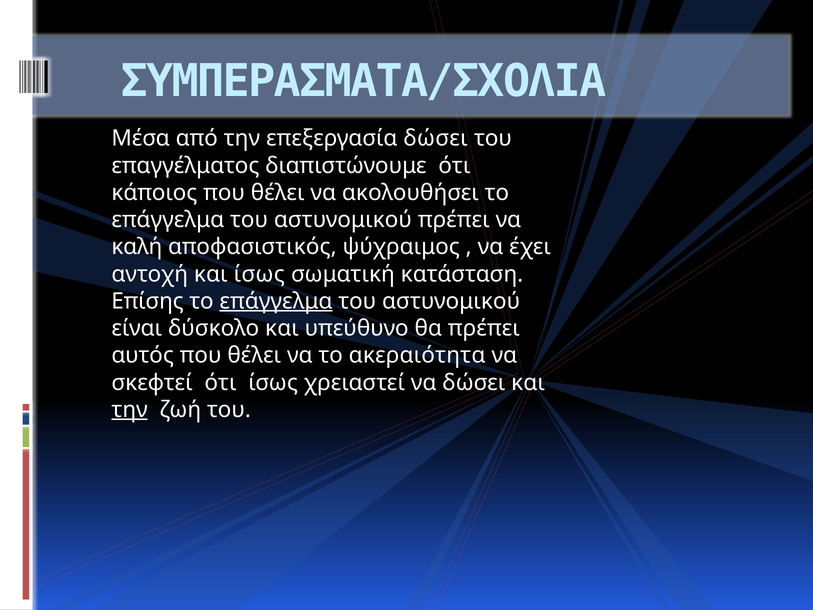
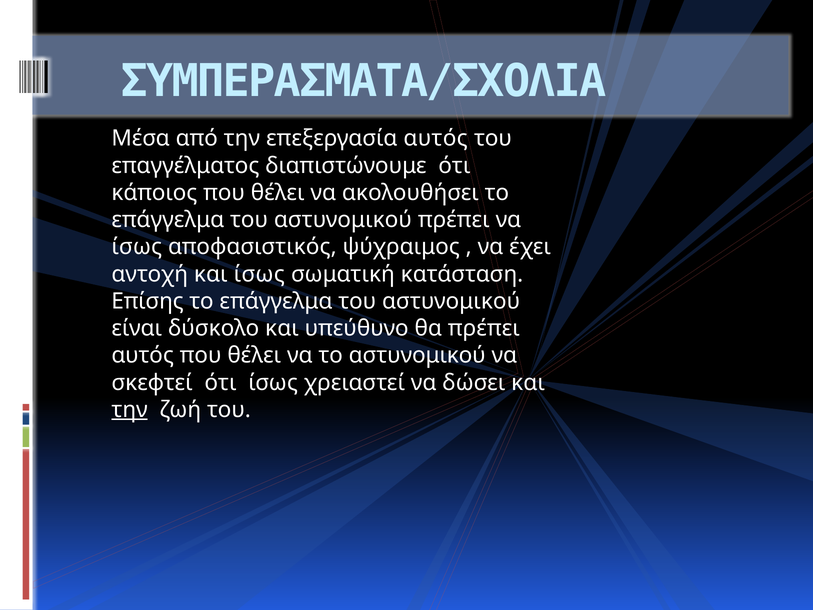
επεξεργασία δώσει: δώσει -> αυτός
καλή at (137, 247): καλή -> ίσως
επάγγελμα at (276, 301) underline: present -> none
το ακεραιότητα: ακεραιότητα -> αστυνομικού
